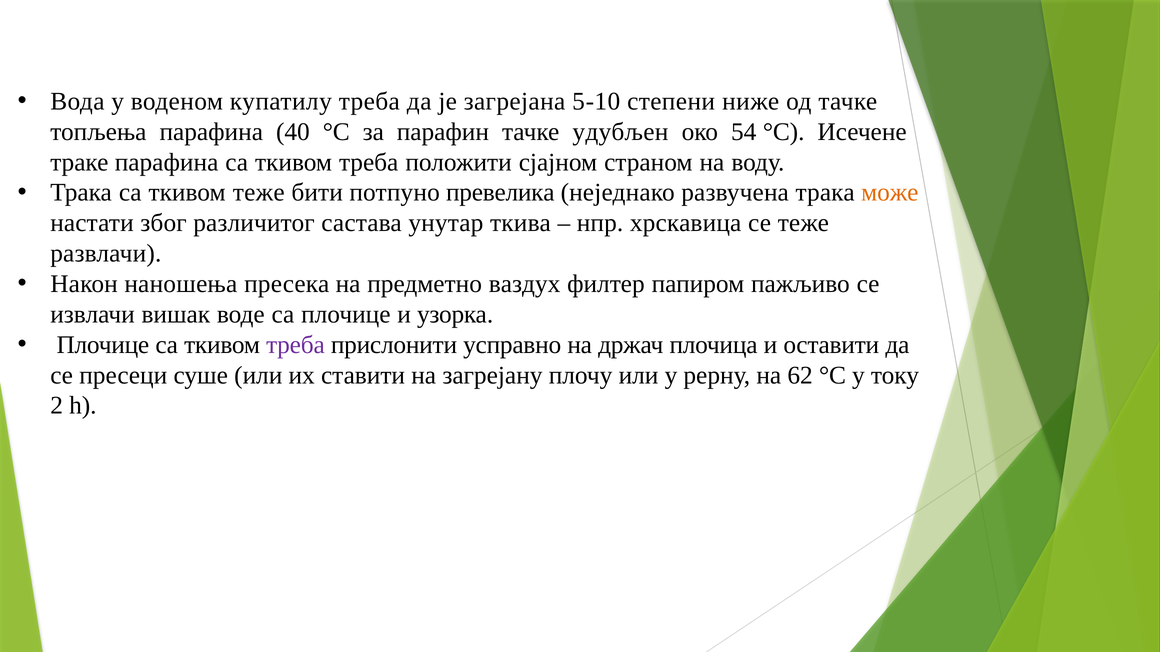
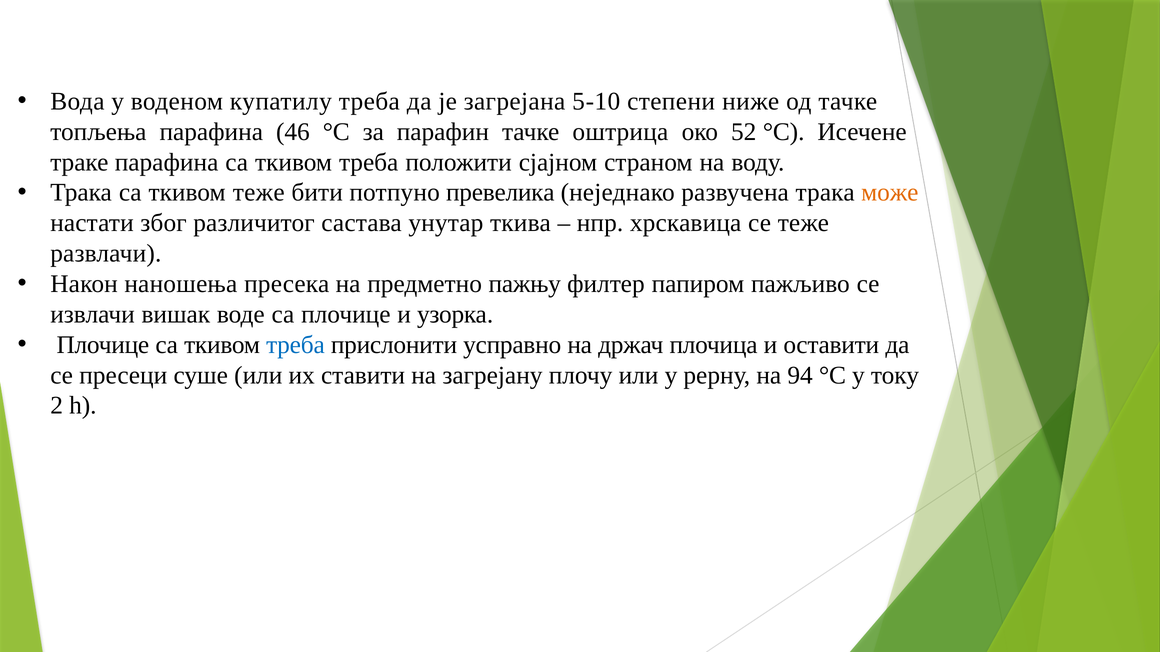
40: 40 -> 46
удубљен: удубљен -> оштрица
54: 54 -> 52
ваздух: ваздух -> пажњу
треба at (296, 345) colour: purple -> blue
62: 62 -> 94
